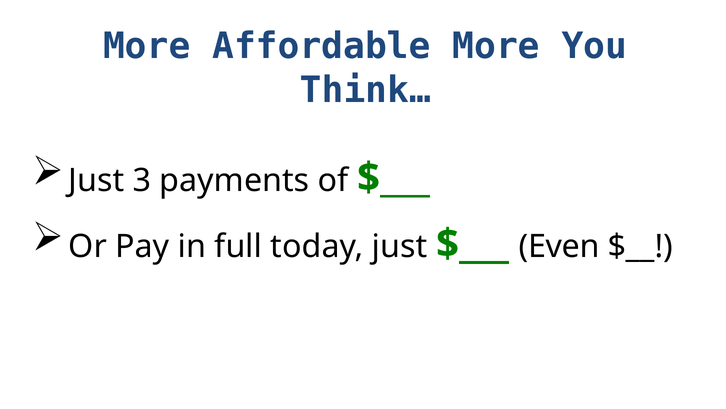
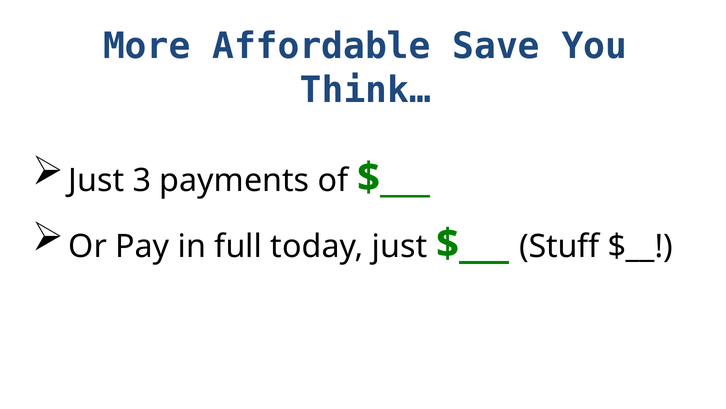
Affordable More: More -> Save
Even: Even -> Stuff
